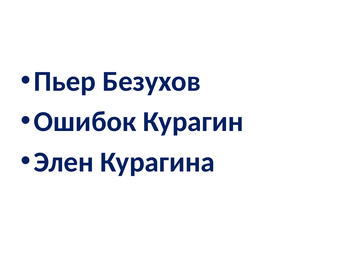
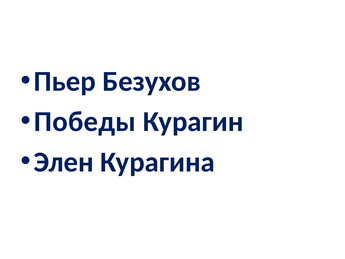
Ошибок: Ошибок -> Победы
